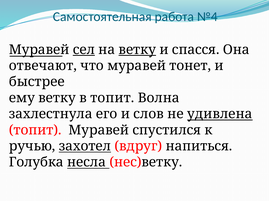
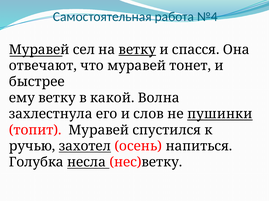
сел underline: present -> none
в топит: топит -> какой
удивлена: удивлена -> пушинки
вдруг: вдруг -> осень
